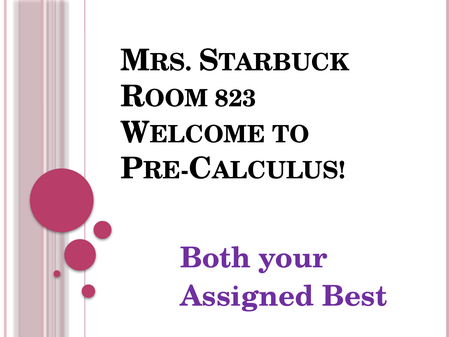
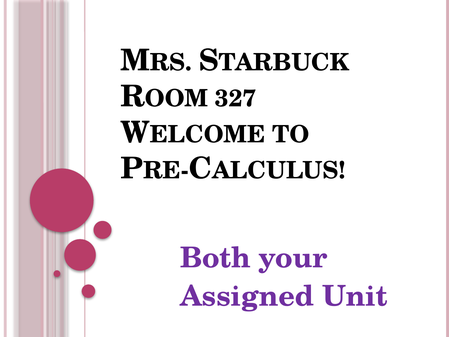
823: 823 -> 327
Best: Best -> Unit
